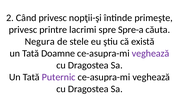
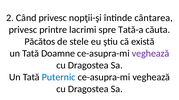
primeşte: primeşte -> cântarea
Spre-a: Spre-a -> Tată-a
Negura: Negura -> Păcătos
Puternic colour: purple -> blue
